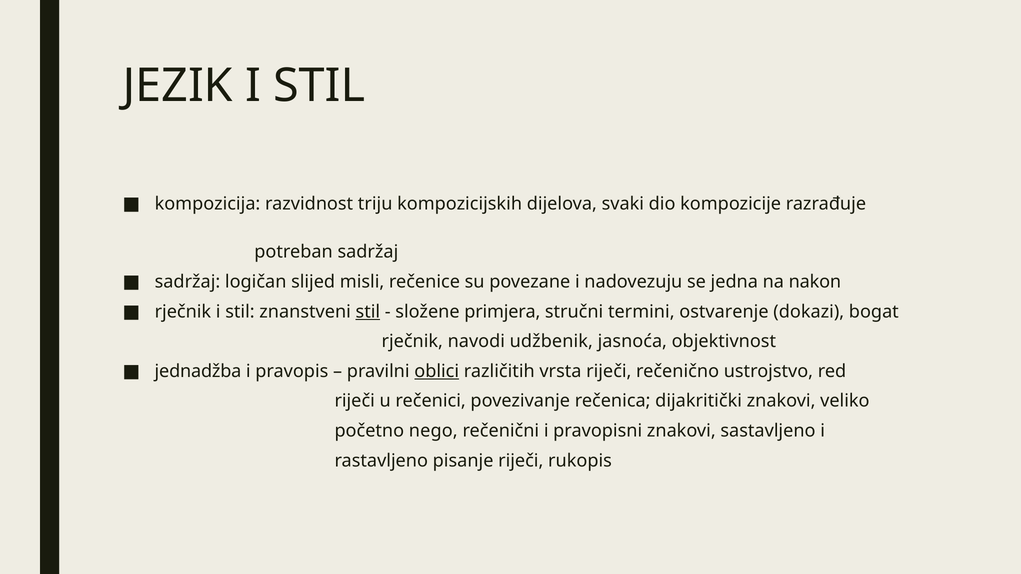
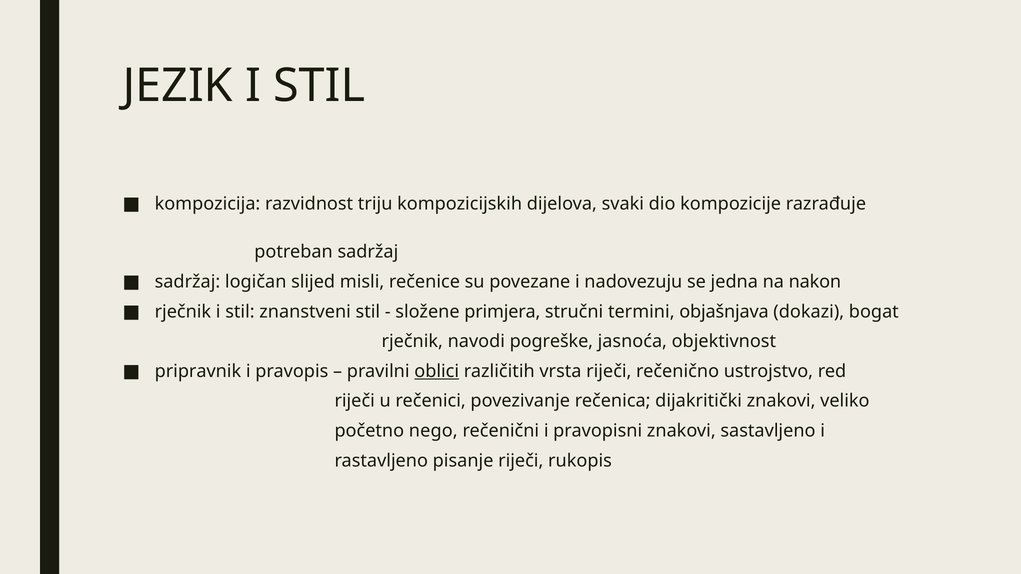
stil at (368, 312) underline: present -> none
ostvarenje: ostvarenje -> objašnjava
udžbenik: udžbenik -> pogreške
jednadžba: jednadžba -> pripravnik
